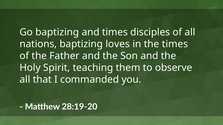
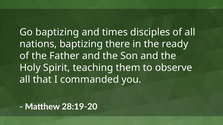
loves: loves -> there
the times: times -> ready
